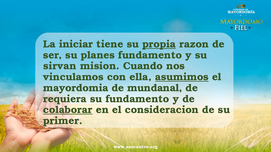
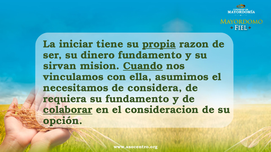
planes: planes -> dinero
Cuando underline: none -> present
asumimos underline: present -> none
mayordomia: mayordomia -> necesitamos
mundanal: mundanal -> considera
primer: primer -> opción
